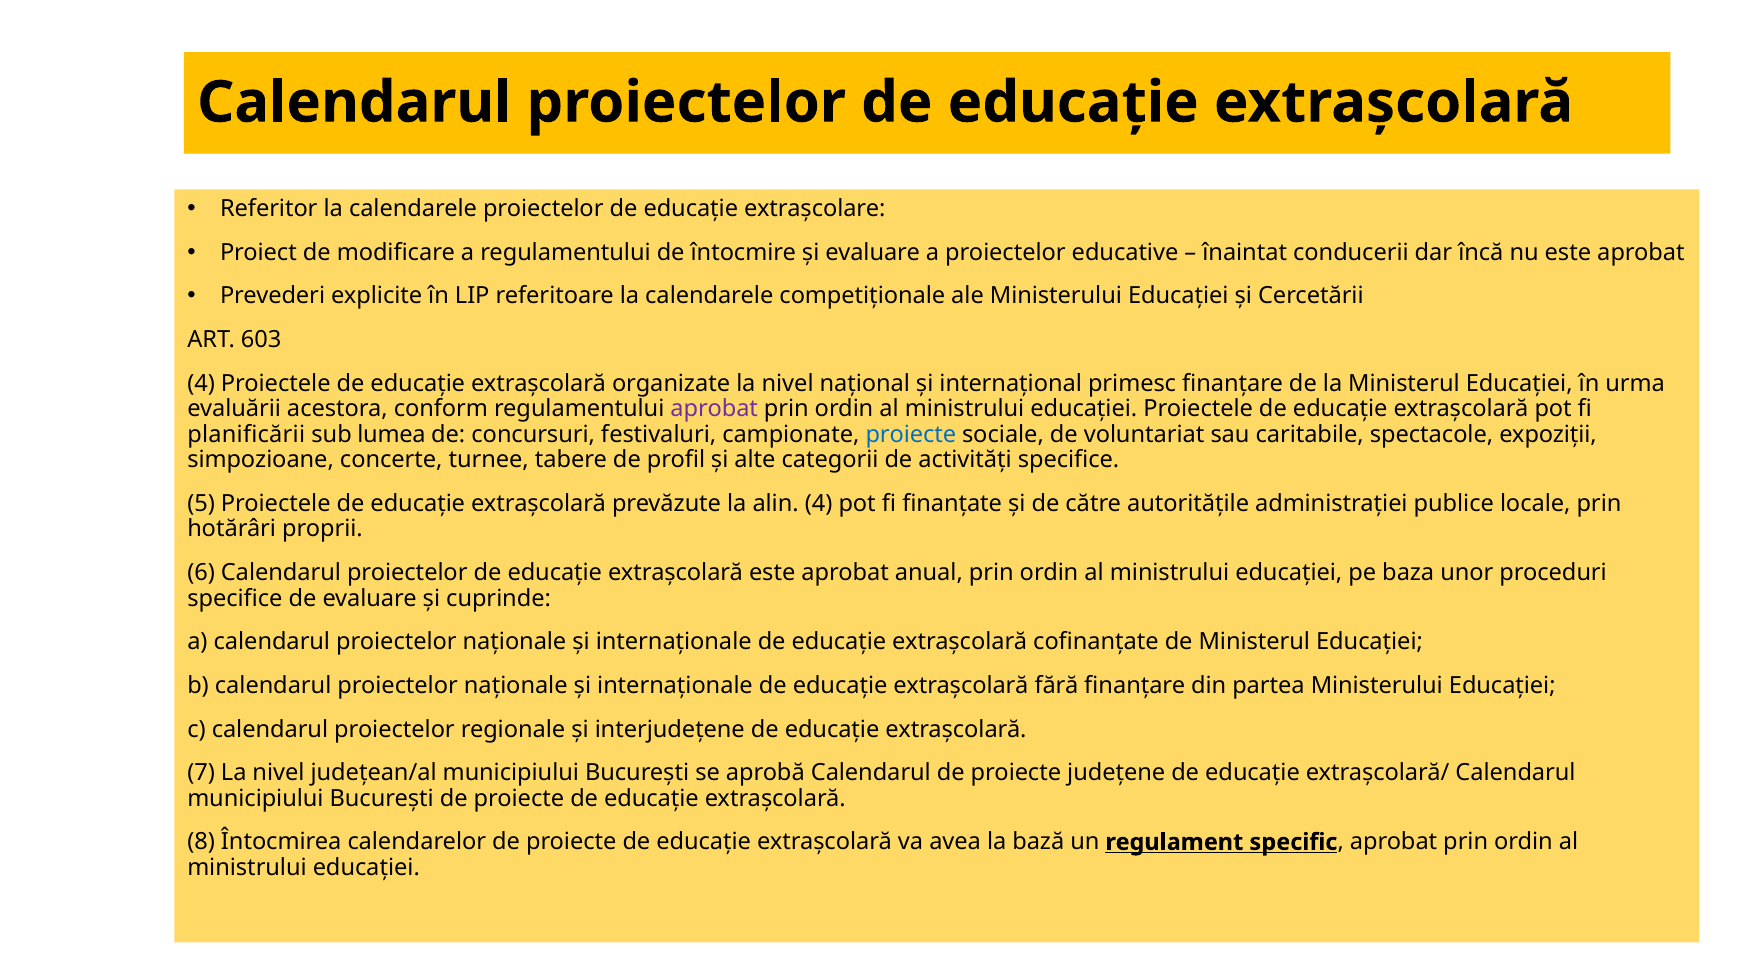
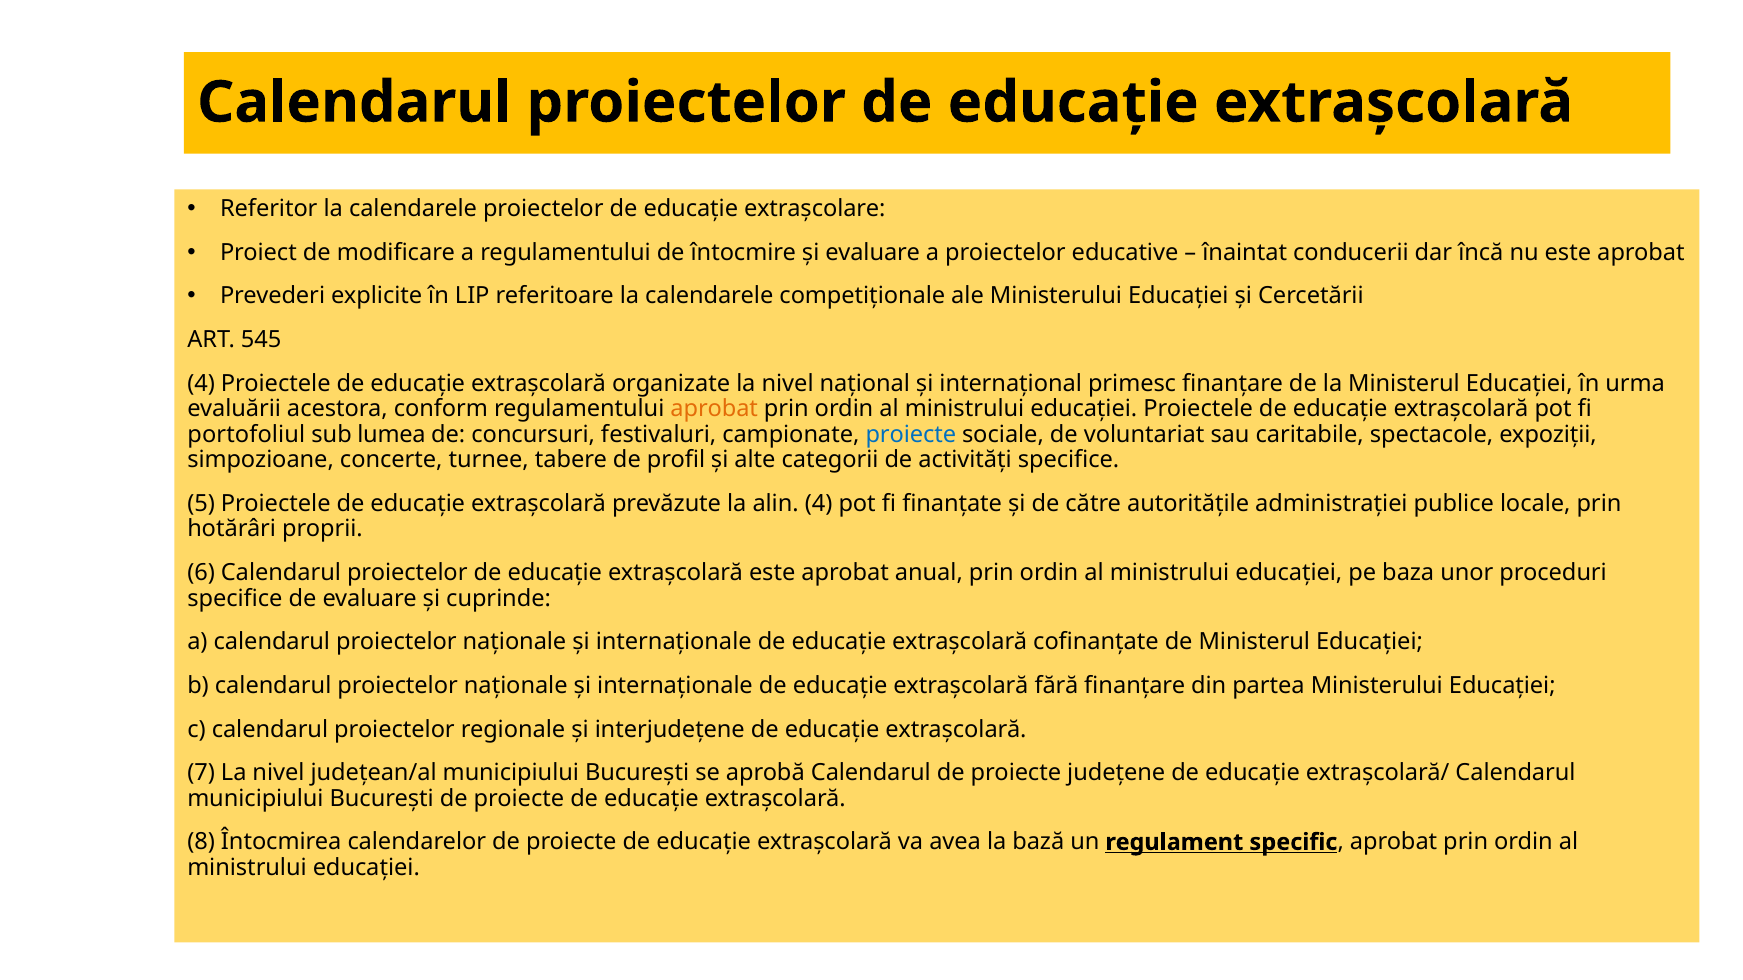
603: 603 -> 545
aprobat at (714, 409) colour: purple -> orange
planificării: planificării -> portofoliul
